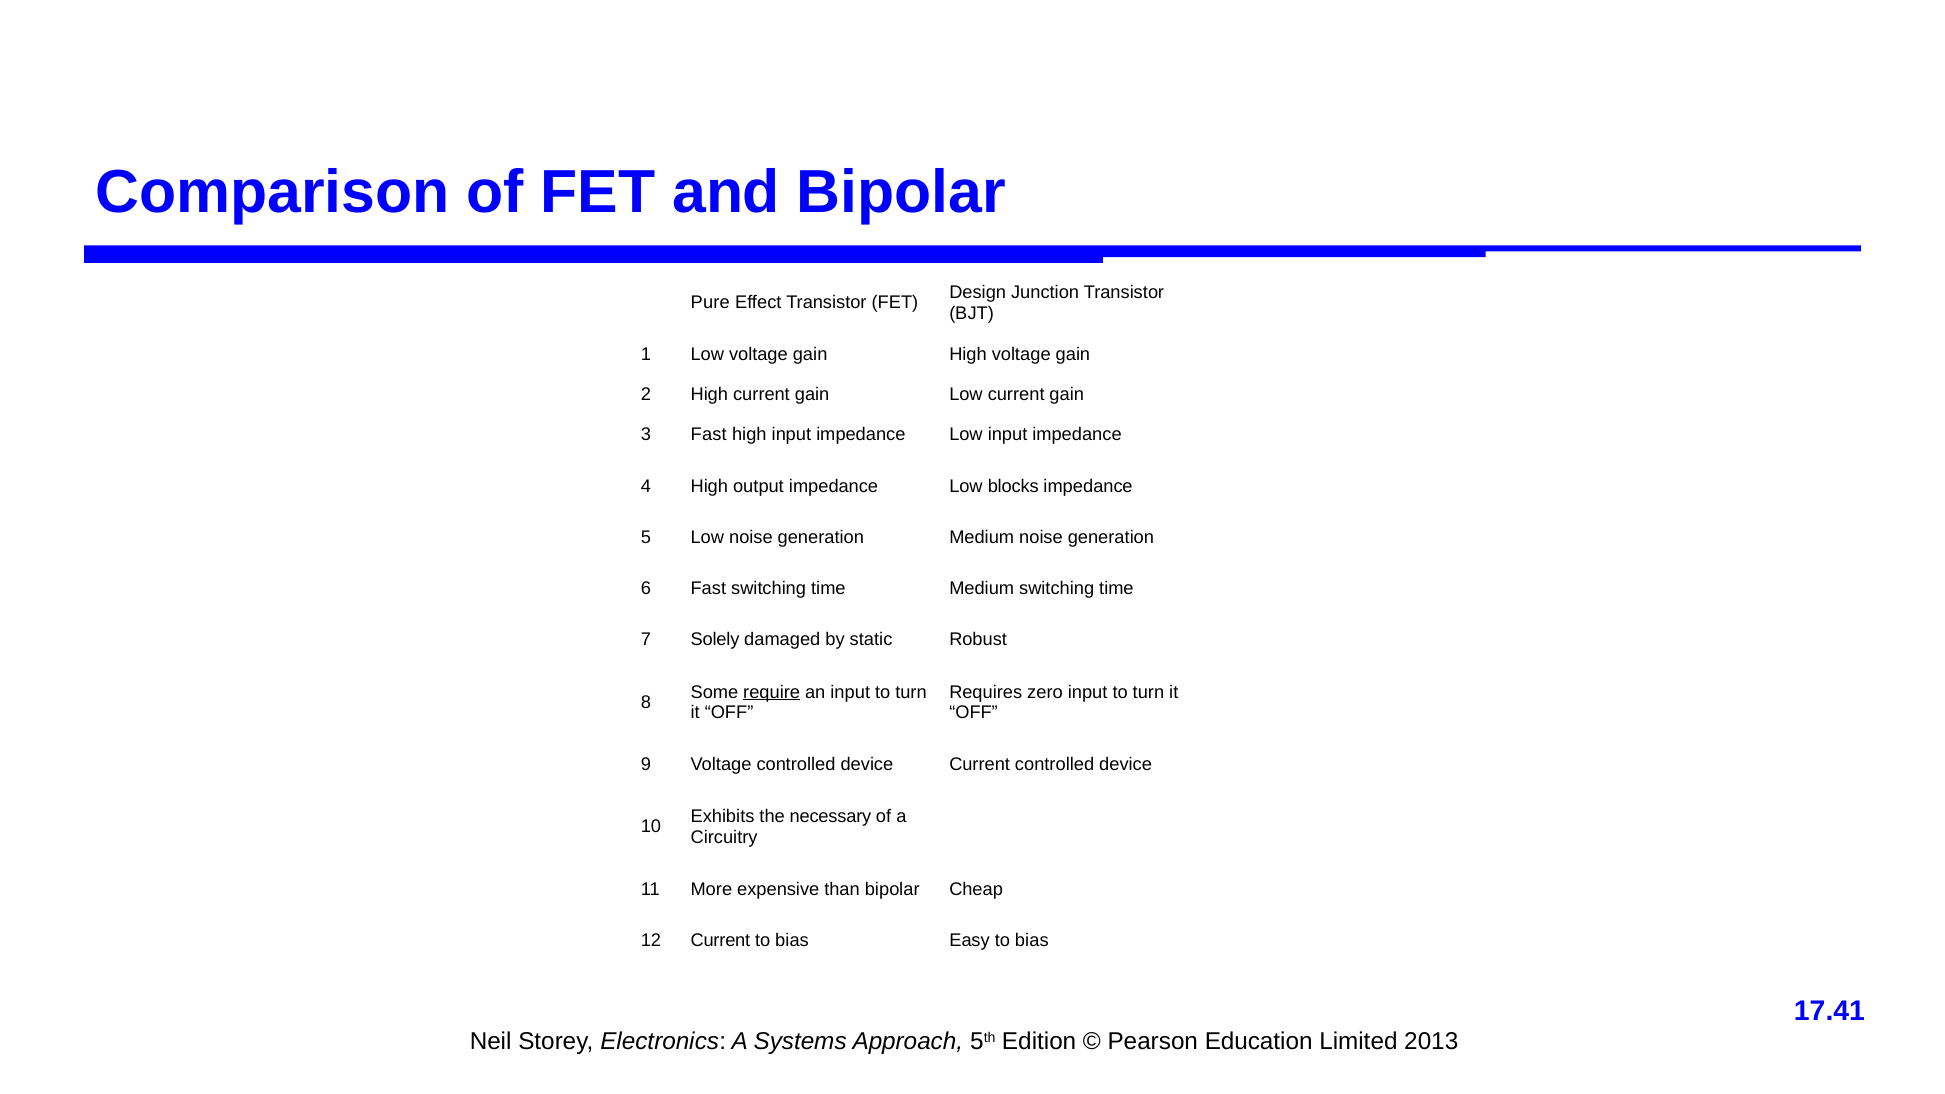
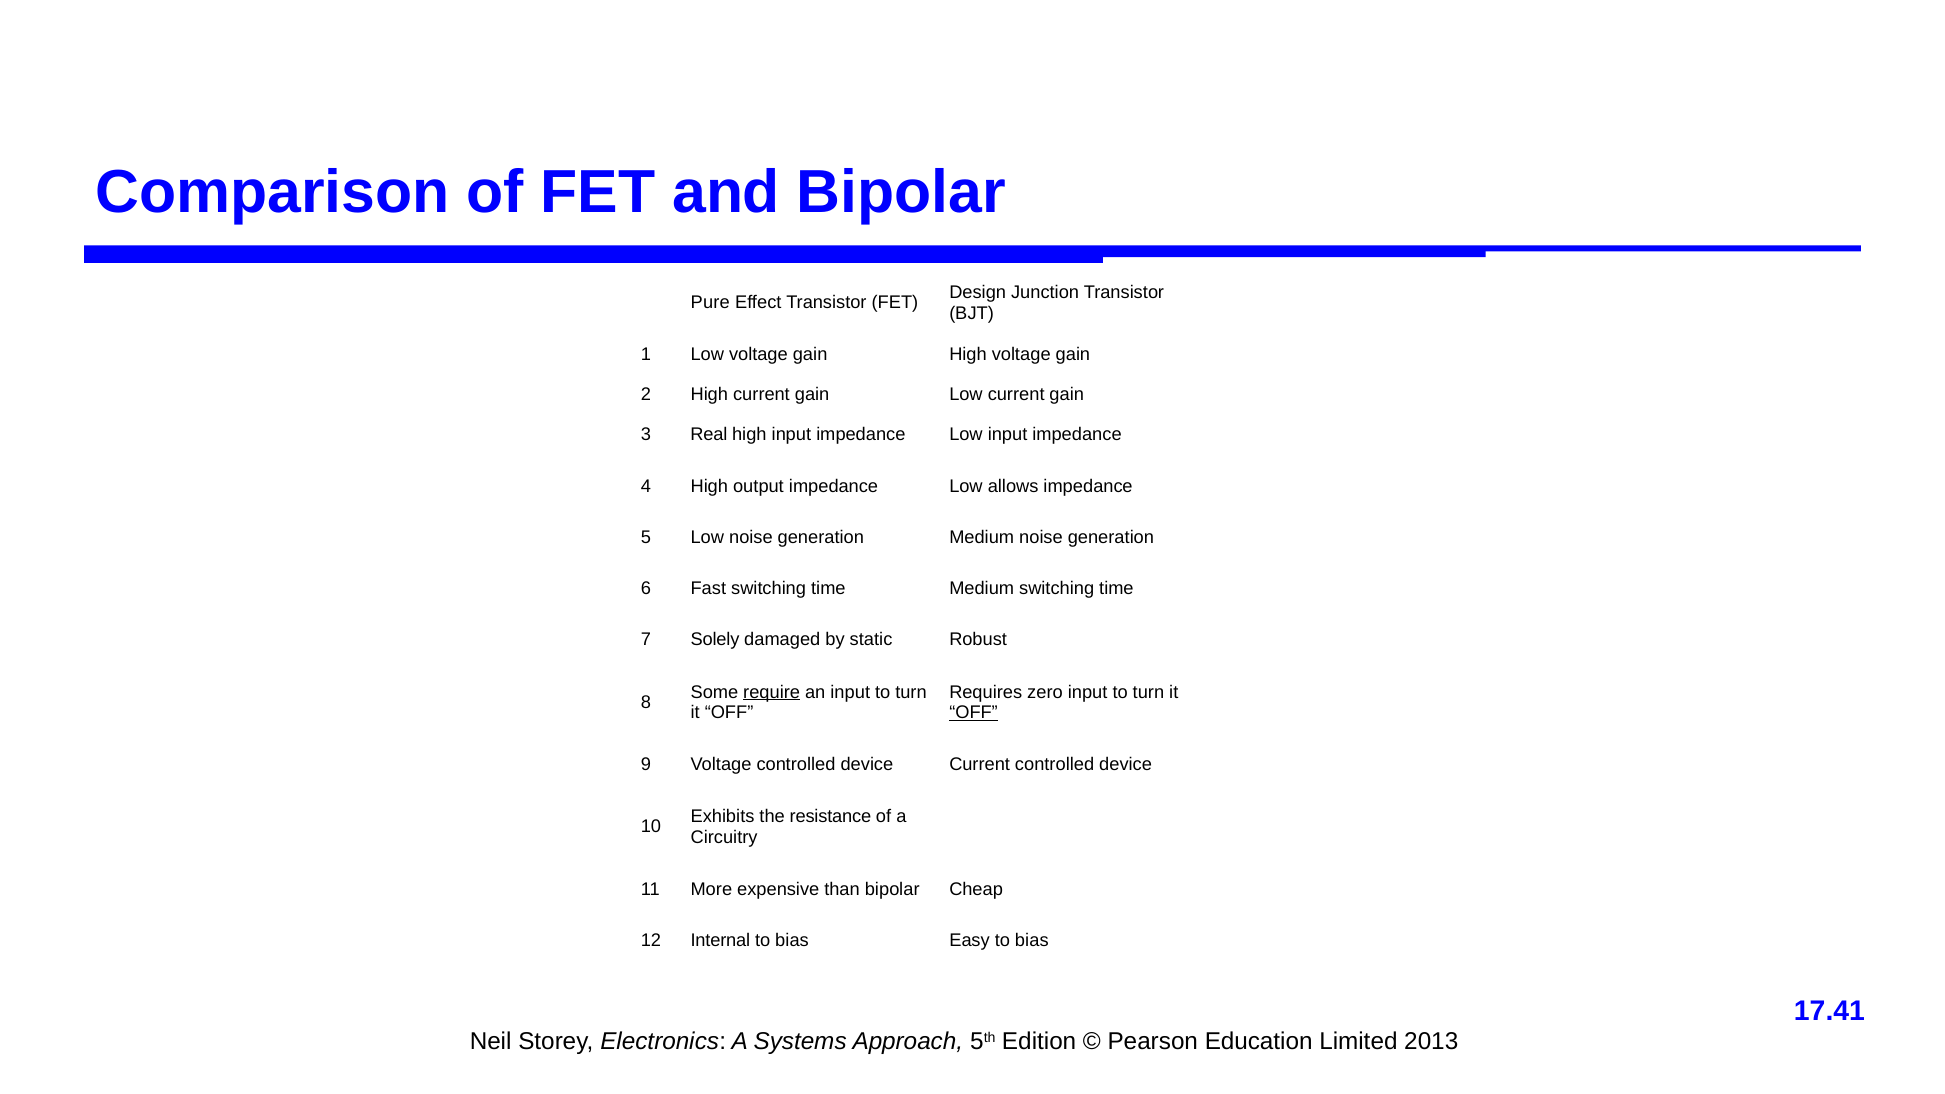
3 Fast: Fast -> Real
blocks: blocks -> allows
OFF at (974, 712) underline: none -> present
necessary: necessary -> resistance
12 Current: Current -> Internal
